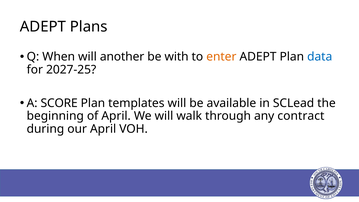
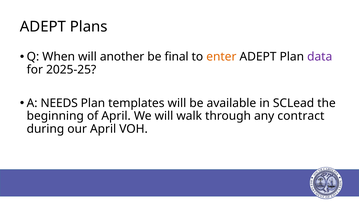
with: with -> final
data colour: blue -> purple
2027-25: 2027-25 -> 2025-25
SCORE: SCORE -> NEEDS
